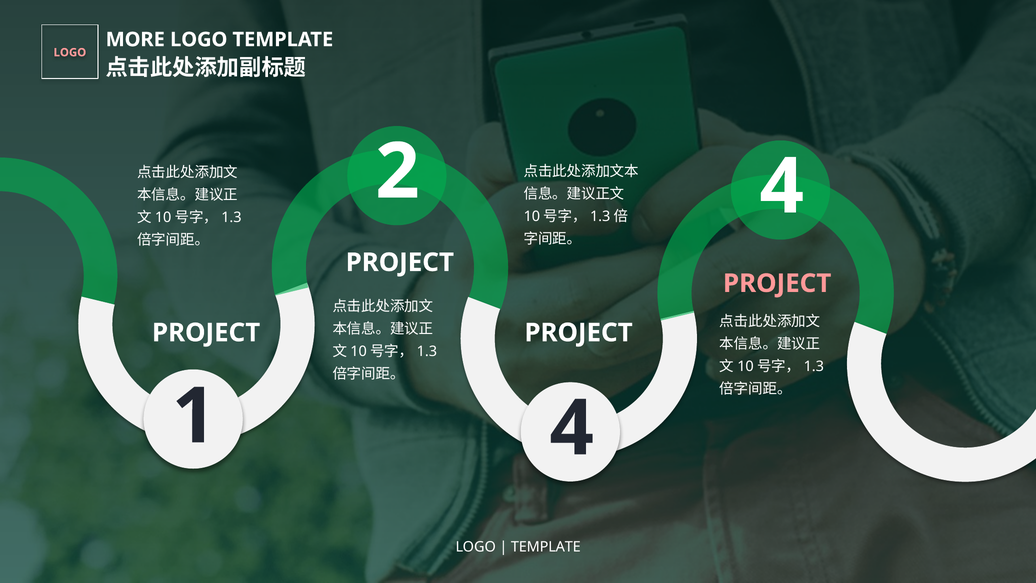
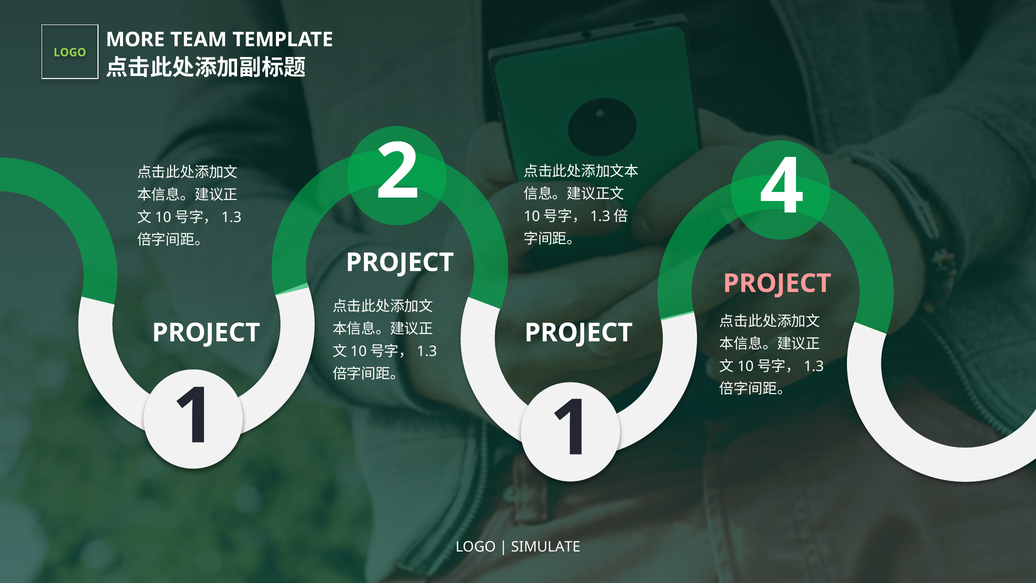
MORE LOGO: LOGO -> TEAM
LOGO at (70, 52) colour: pink -> light green
1 4: 4 -> 1
TEMPLATE at (546, 547): TEMPLATE -> SIMULATE
